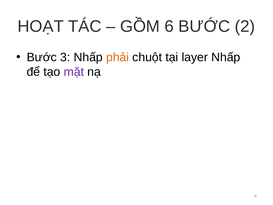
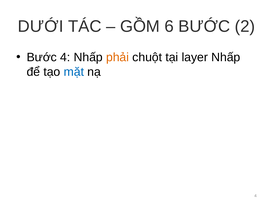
HOẠT: HOẠT -> DƯỚI
Bước 3: 3 -> 4
mặt colour: purple -> blue
